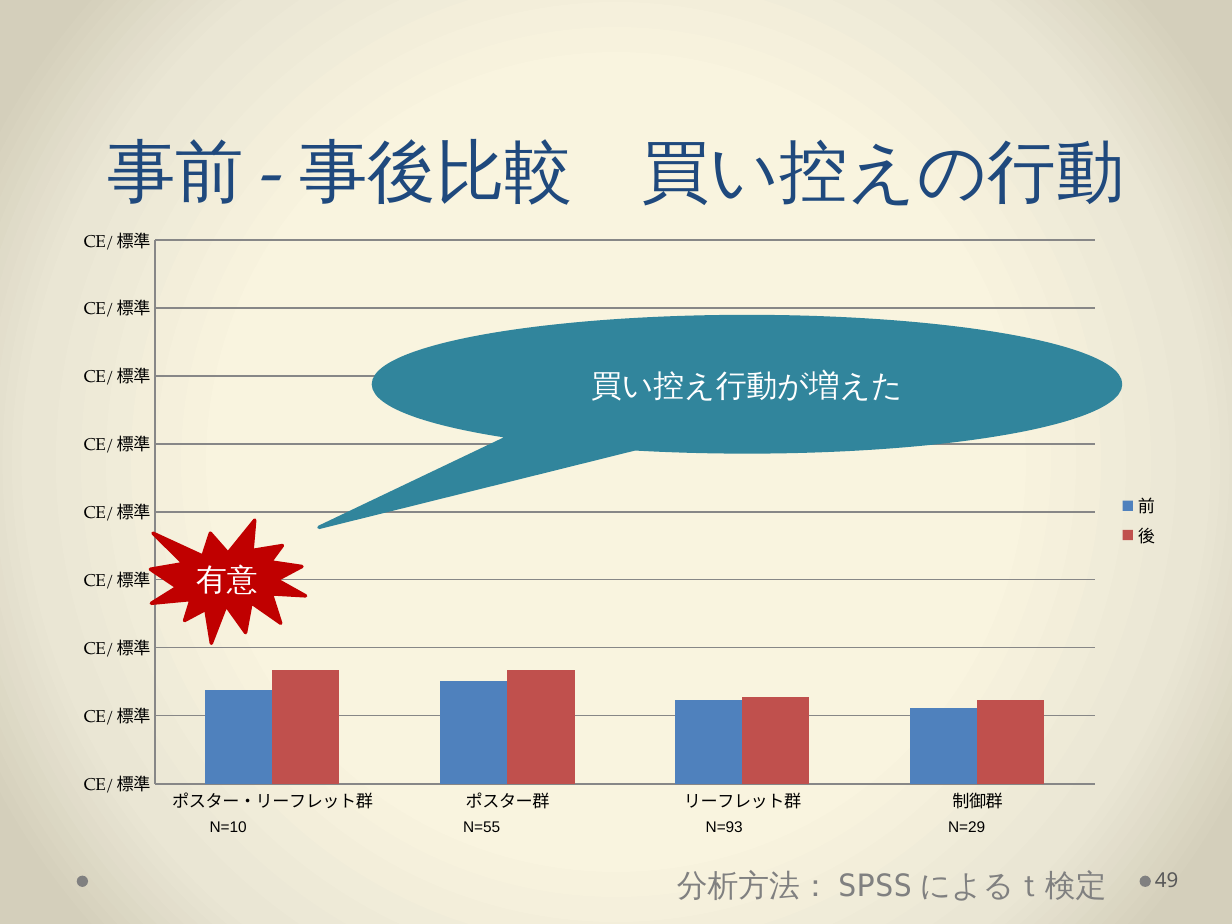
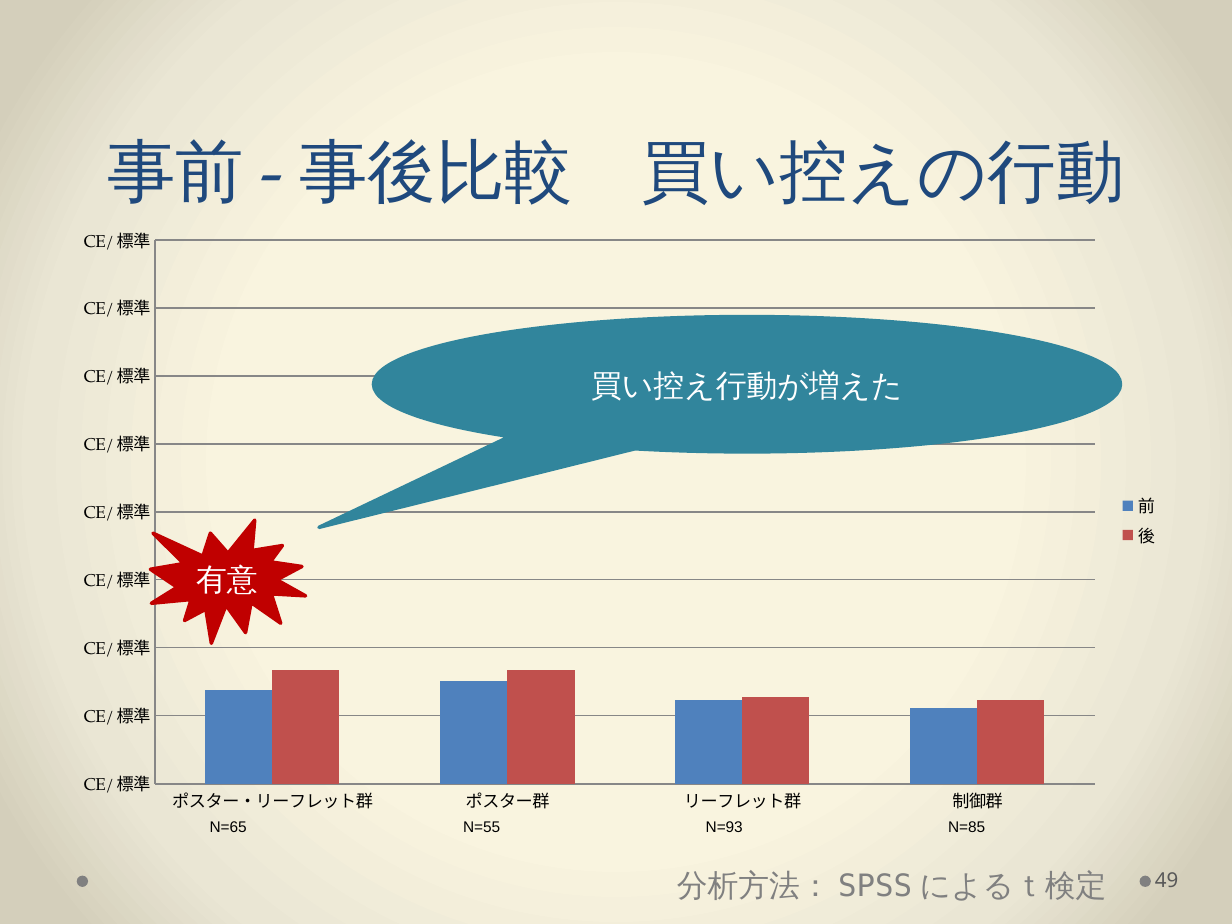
N=10: N=10 -> N=65
N=29: N=29 -> N=85
